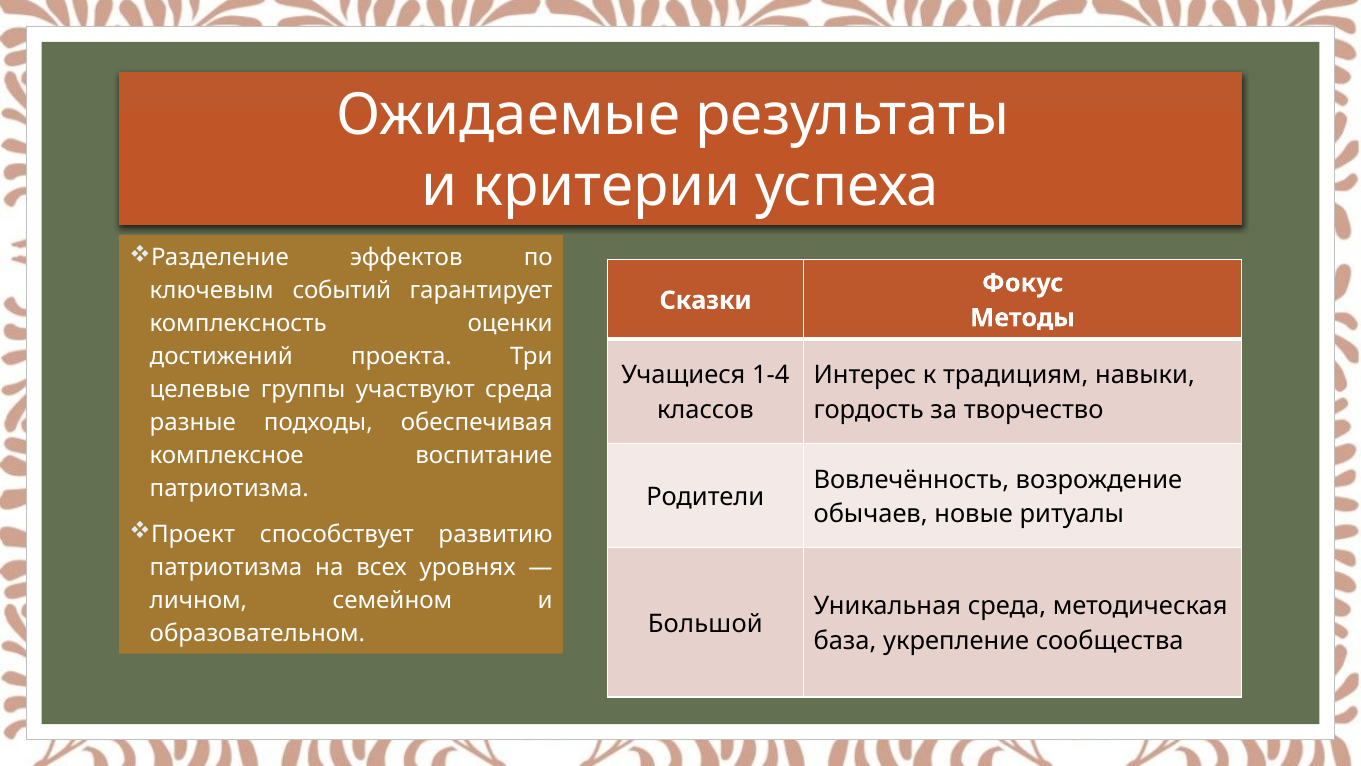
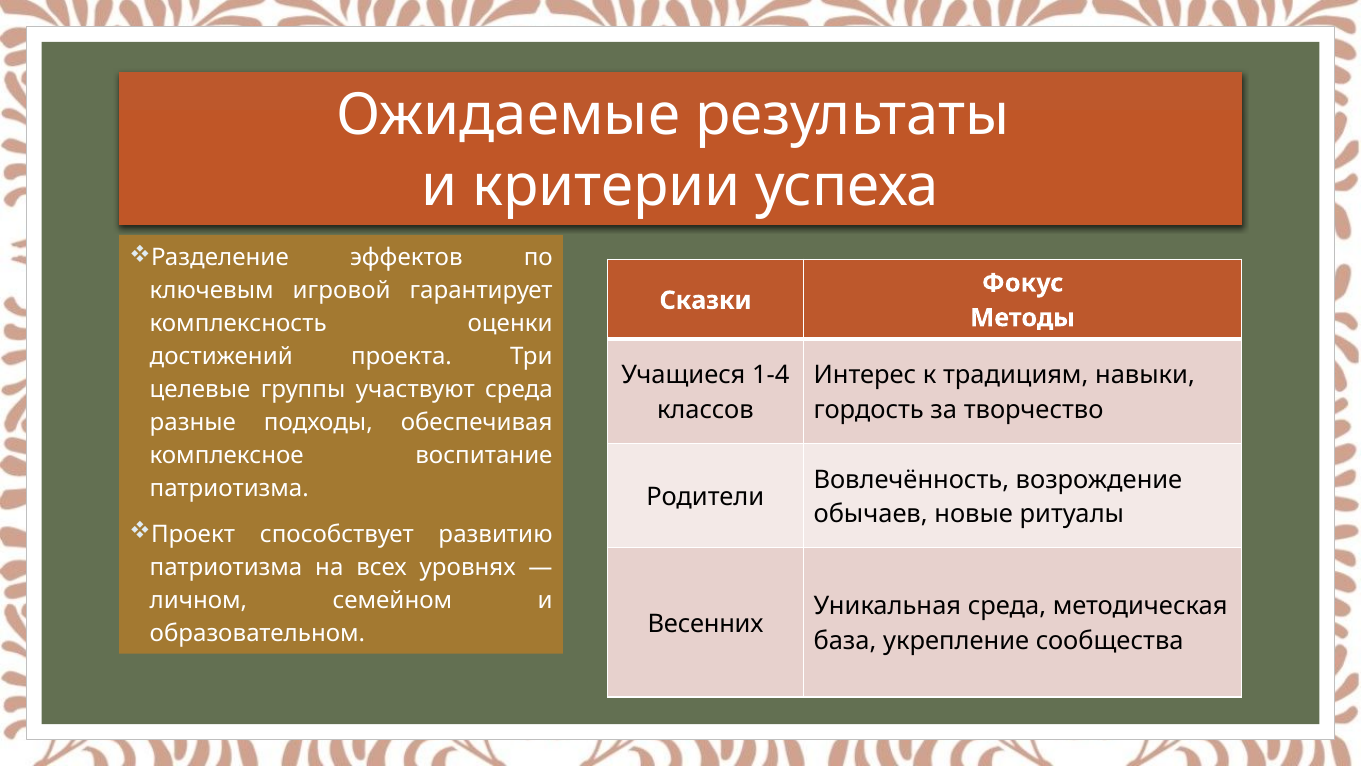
событий: событий -> игровой
Большой: Большой -> Весенних
